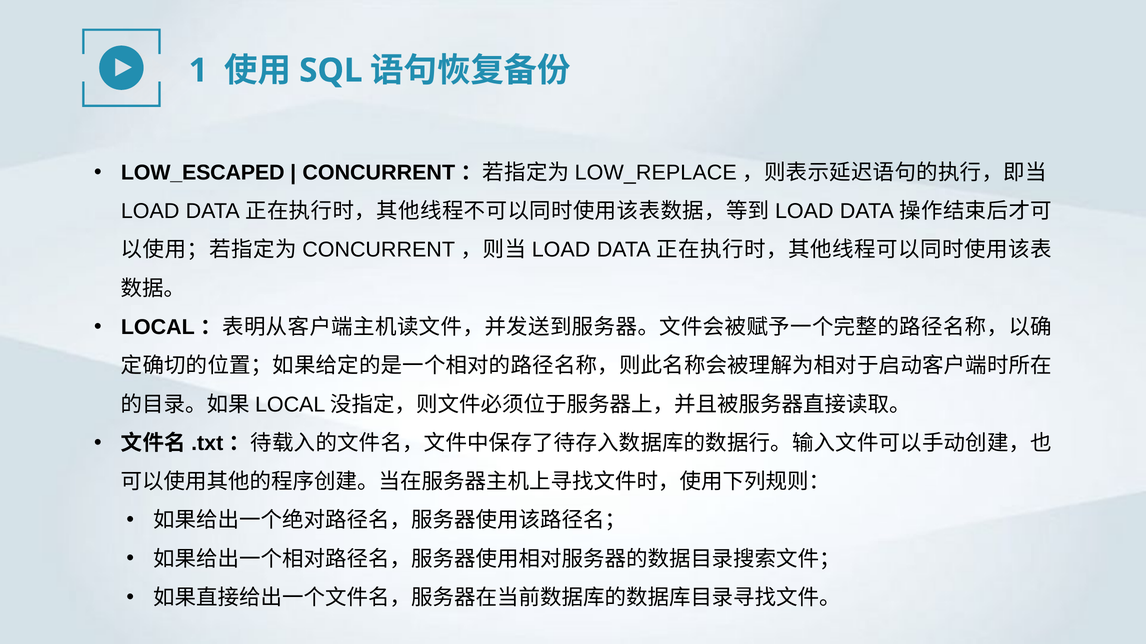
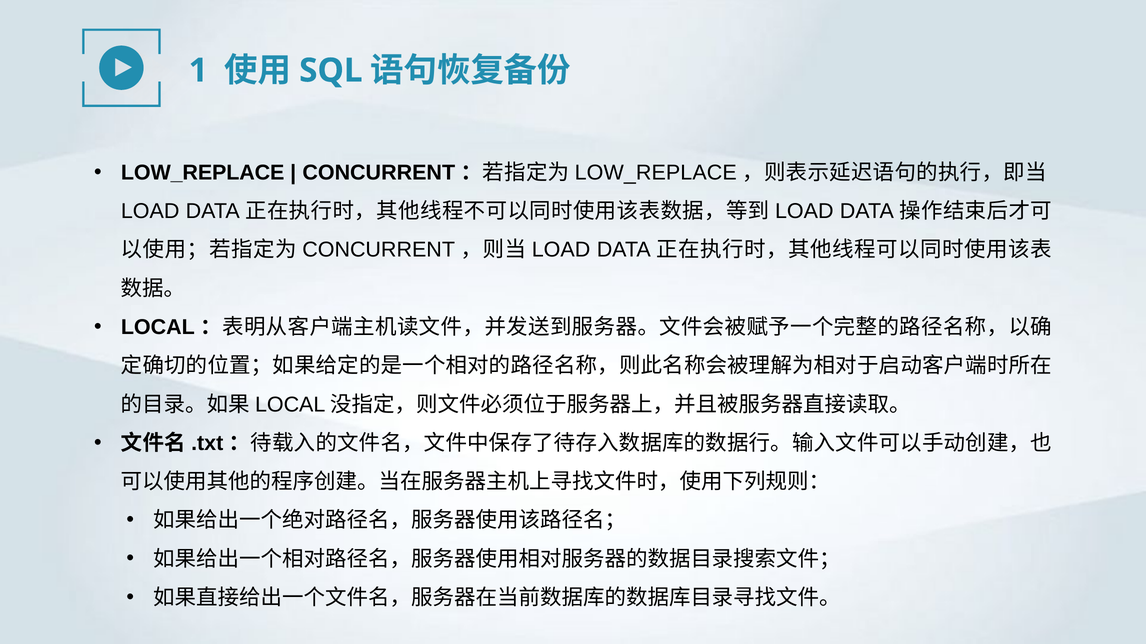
LOW_ESCAPED at (203, 173): LOW_ESCAPED -> LOW_REPLACE
